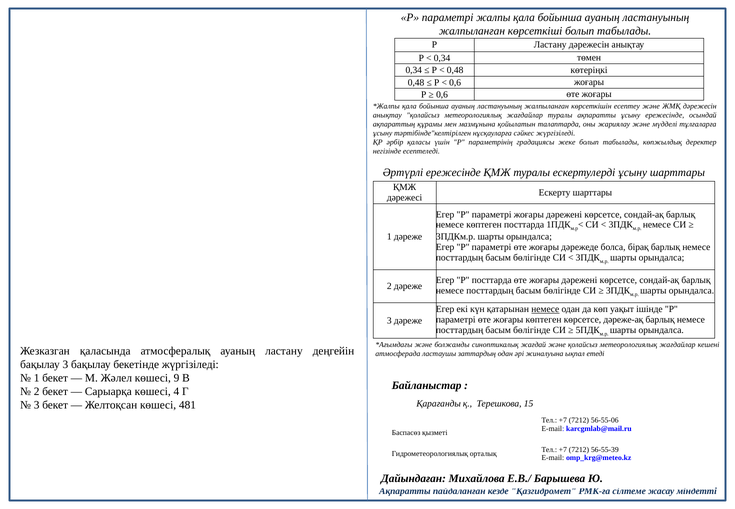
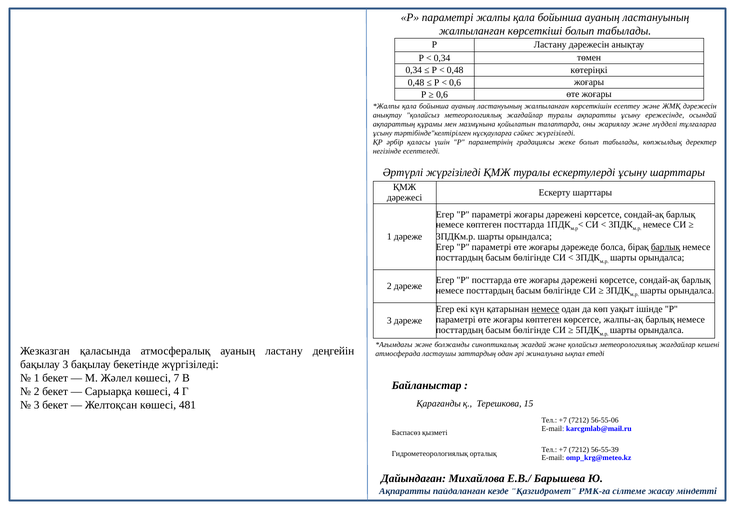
Әртүрлі ережесінде: ережесінде -> жүргізіледі
барлық at (666, 247) underline: none -> present
дәреже-ақ: дәреже-ақ -> жалпы-ақ
9: 9 -> 7
